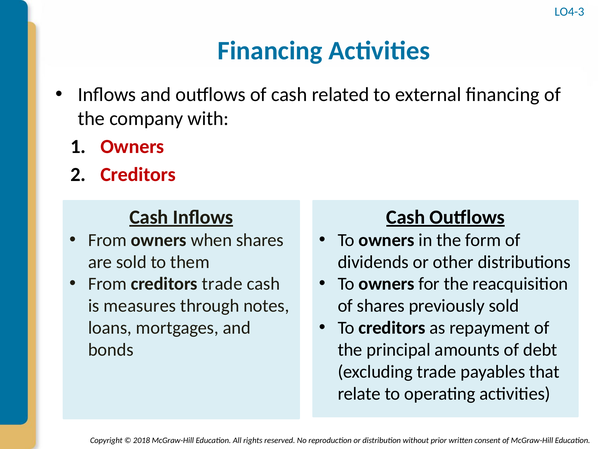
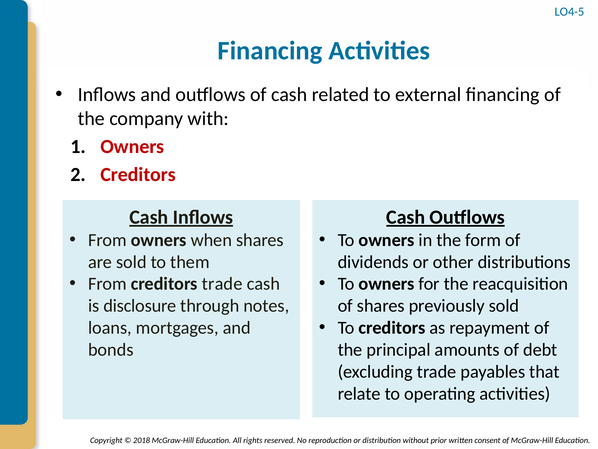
LO4-3: LO4-3 -> LO4-5
measures: measures -> disclosure
